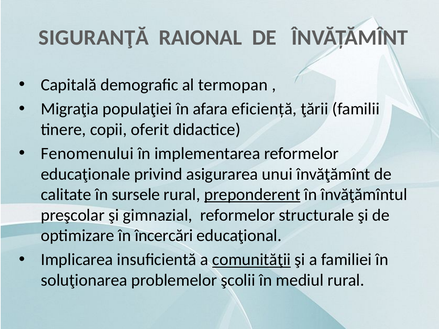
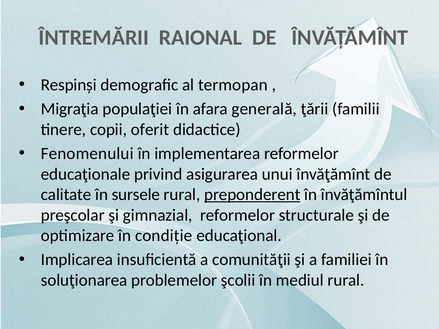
SIGURANŢĂ: SIGURANŢĂ -> ÎNTREMĂRII
Capitală: Capitală -> Respinși
eficiență: eficiență -> generală
încercări: încercări -> condiție
comunităţii underline: present -> none
